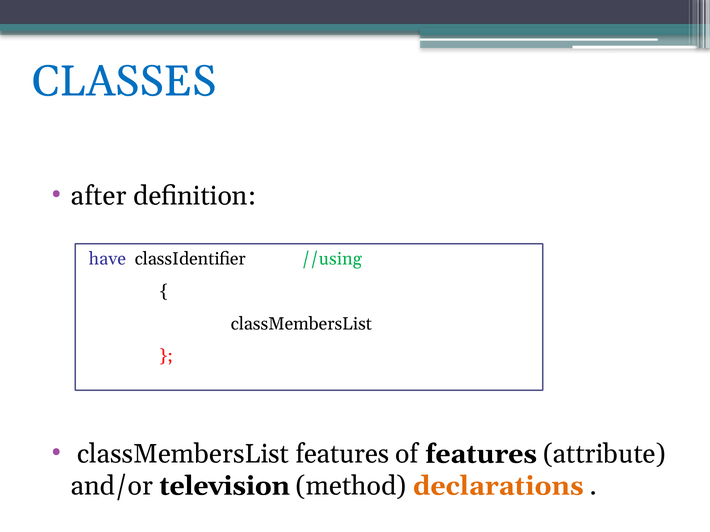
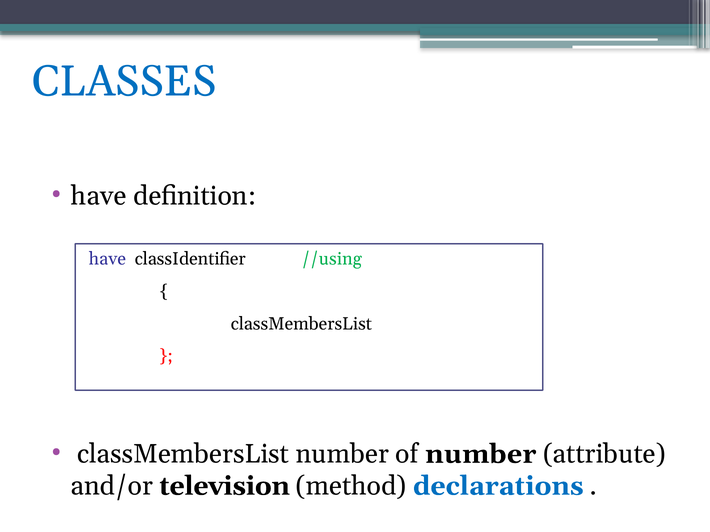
after at (99, 196): after -> have
classMembersList features: features -> number
of features: features -> number
declarations colour: orange -> blue
